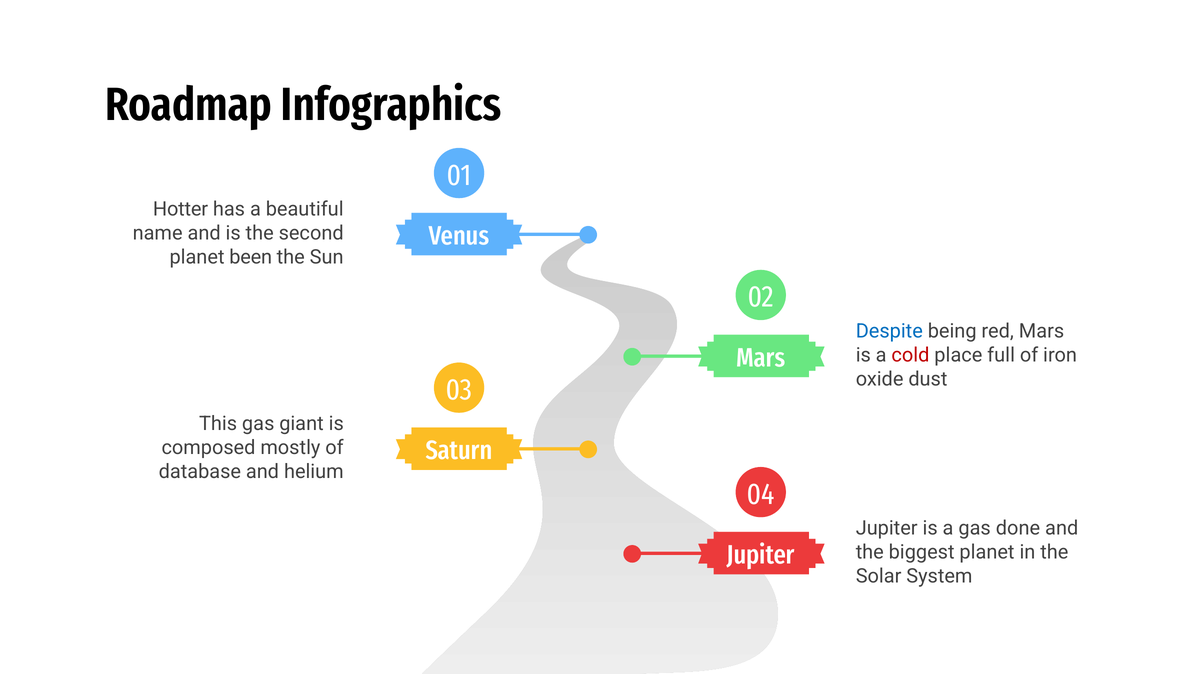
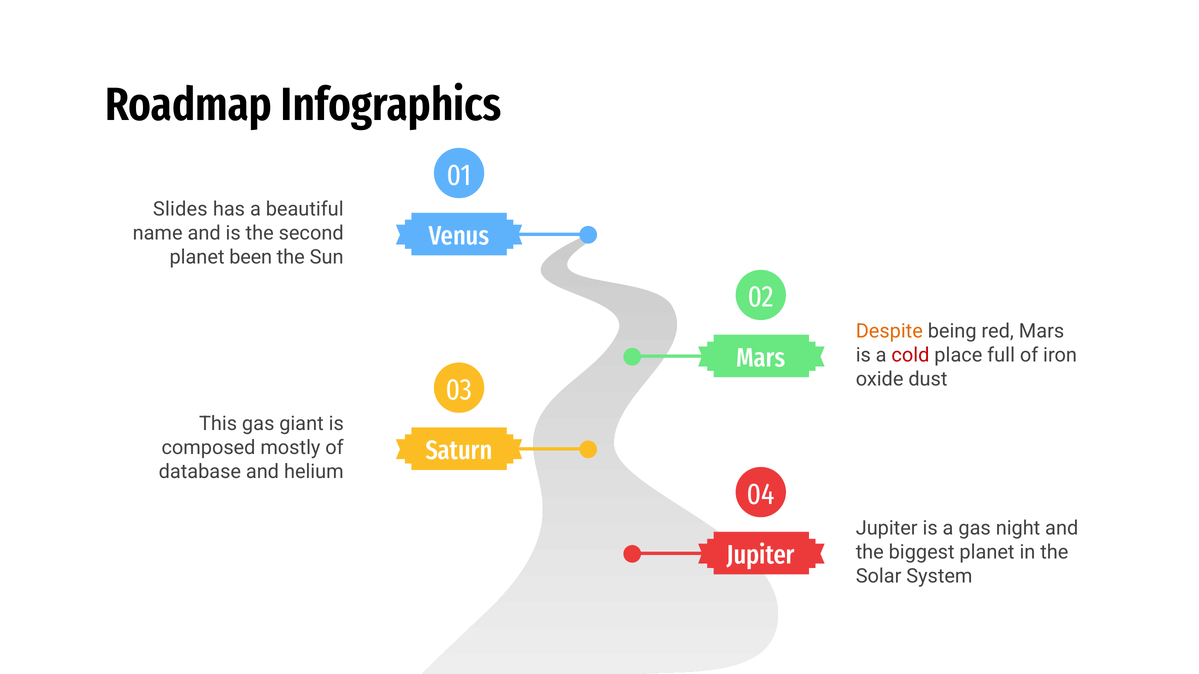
Hotter: Hotter -> Slides
Despite colour: blue -> orange
done: done -> night
